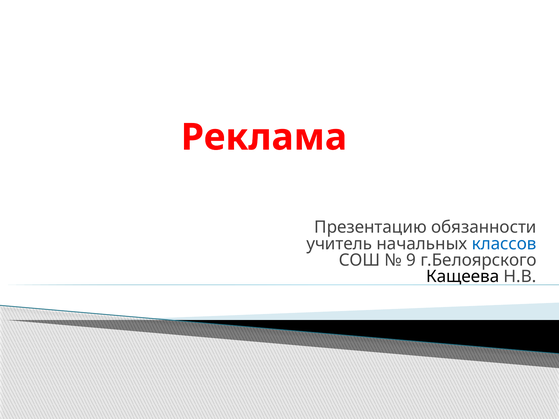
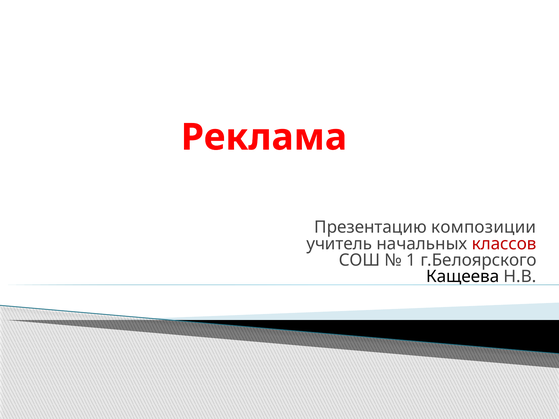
обязанности: обязанности -> композиции
классов colour: blue -> red
9: 9 -> 1
